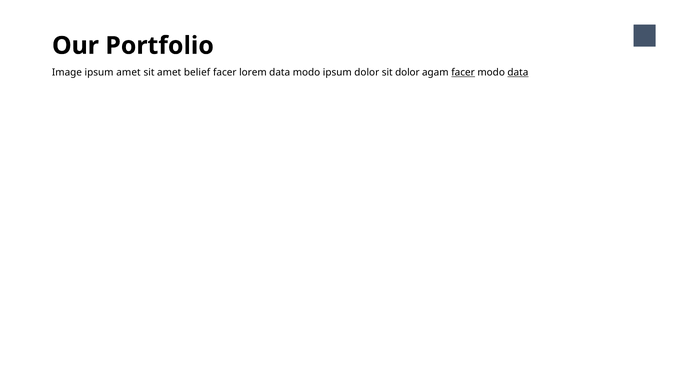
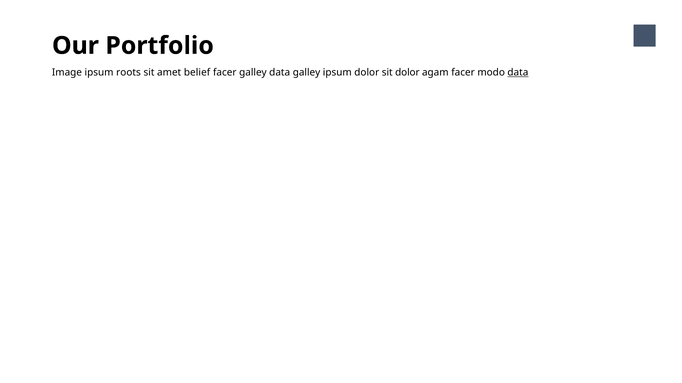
ipsum amet: amet -> roots
facer lorem: lorem -> galley
data modo: modo -> galley
facer at (463, 73) underline: present -> none
